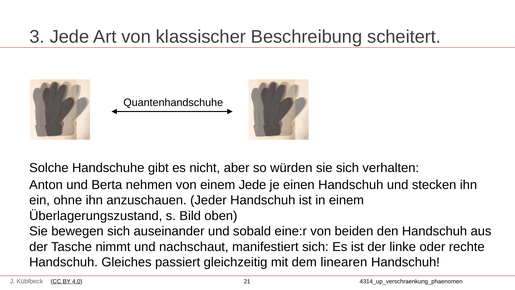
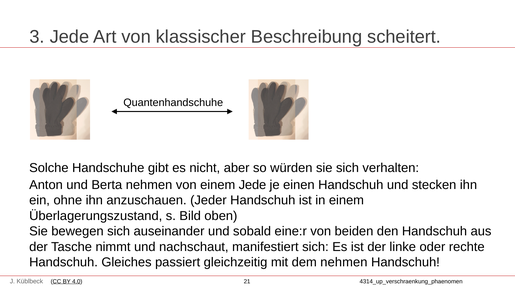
dem linearen: linearen -> nehmen
